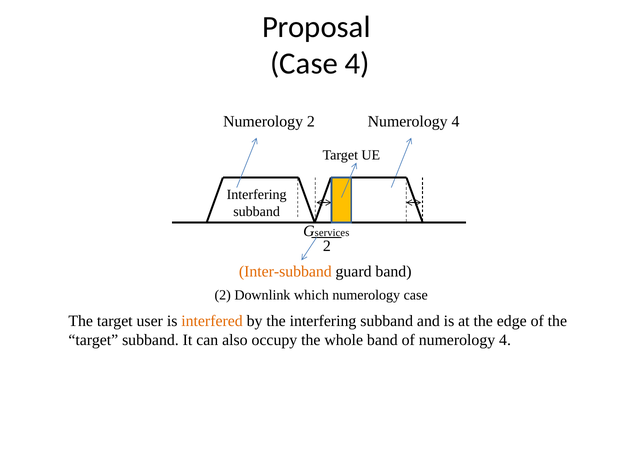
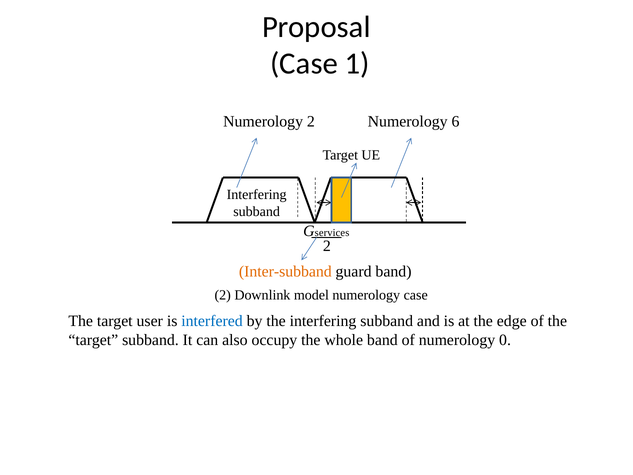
Case 4: 4 -> 1
4 at (455, 121): 4 -> 6
which: which -> model
interfered colour: orange -> blue
of numerology 4: 4 -> 0
